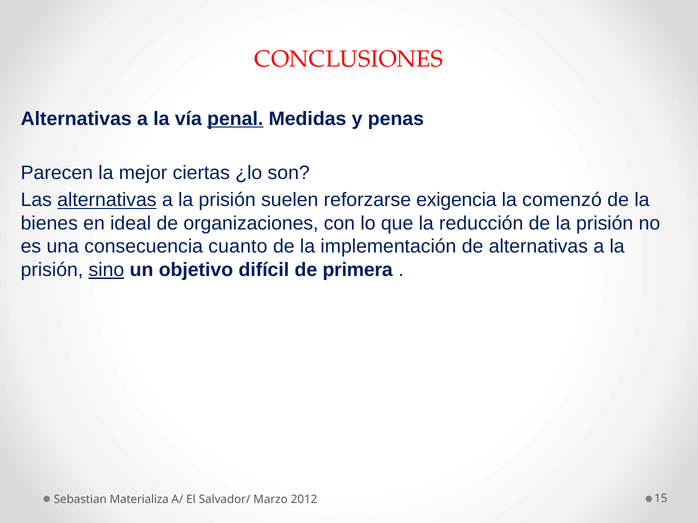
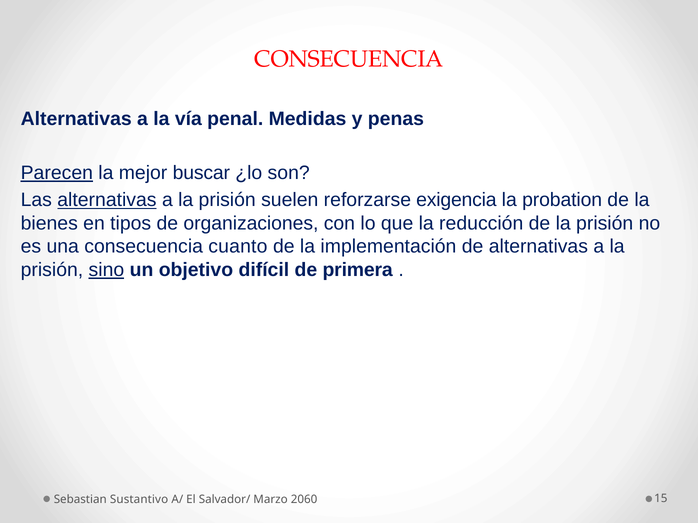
CONCLUSIONES at (349, 59): CONCLUSIONES -> CONSECUENCIA
penal underline: present -> none
Parecen underline: none -> present
ciertas: ciertas -> buscar
comenzó: comenzó -> probation
ideal: ideal -> tipos
Materializa: Materializa -> Sustantivo
2012: 2012 -> 2060
